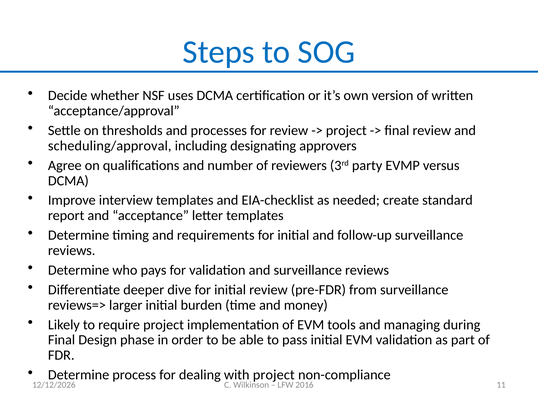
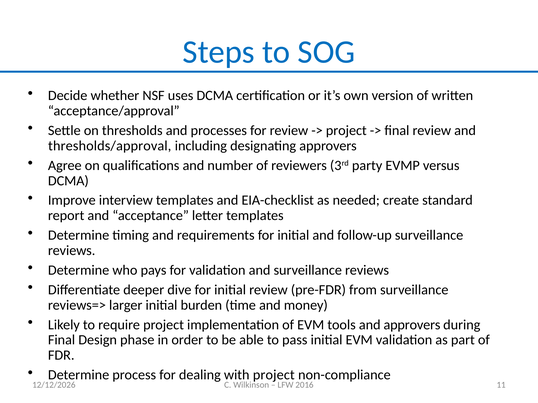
scheduling/approval: scheduling/approval -> thresholds/approval
and managing: managing -> approvers
